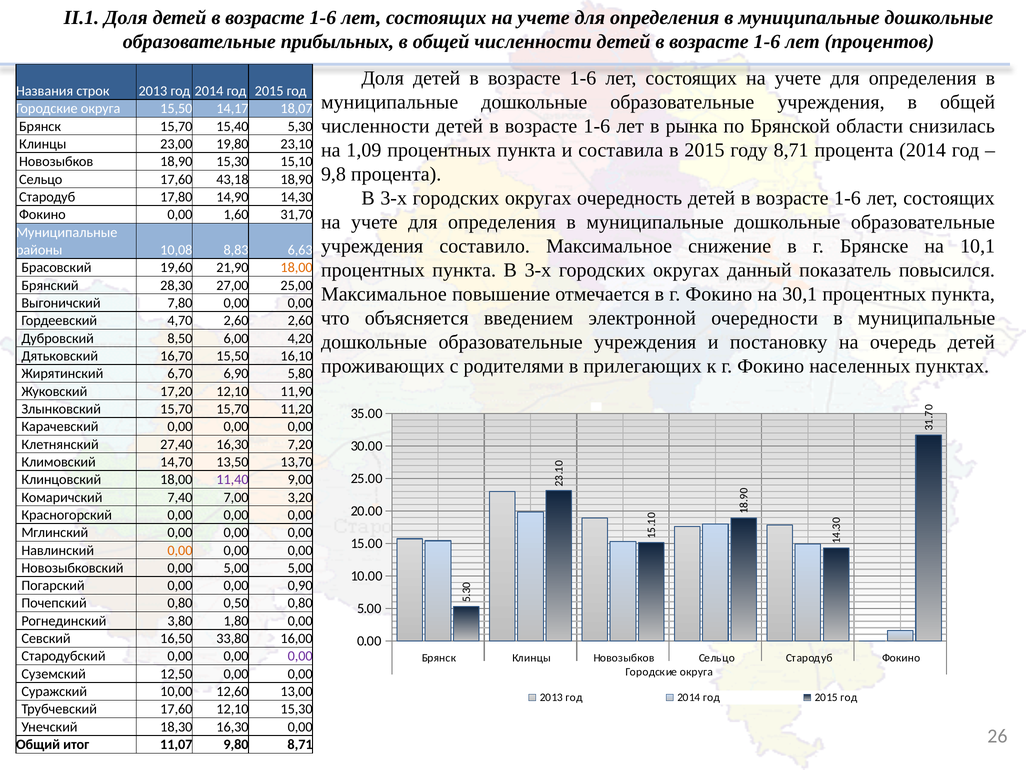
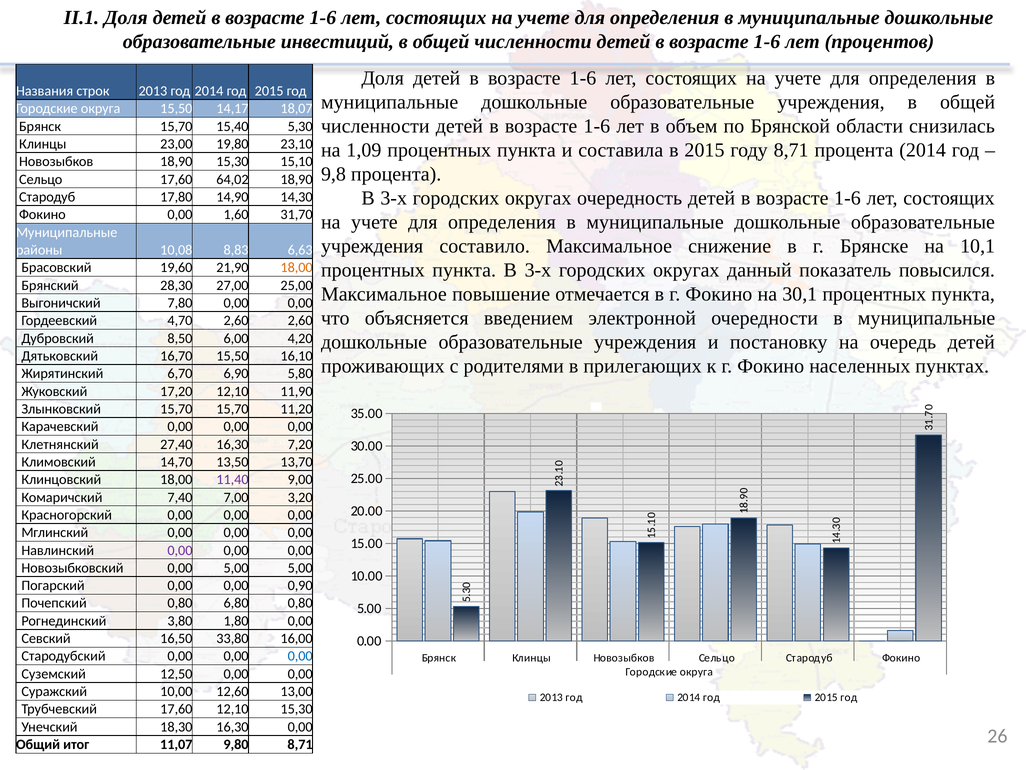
прибыльных: прибыльных -> инвестиций
рынка: рынка -> объем
43,18: 43,18 -> 64,02
0,00 at (180, 550) colour: orange -> purple
0,50: 0,50 -> 6,80
0,00 at (300, 656) colour: purple -> blue
